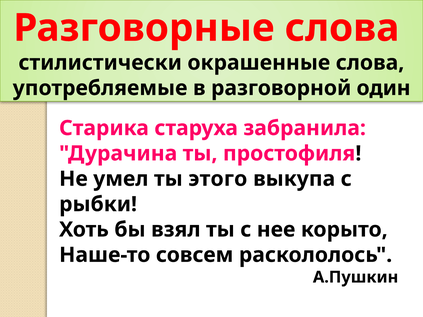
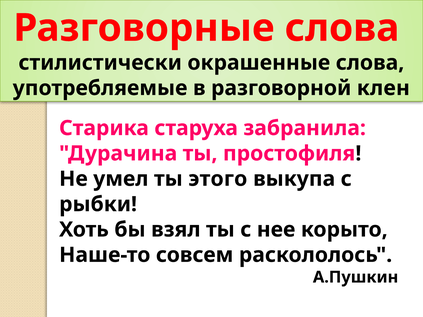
один: один -> клен
